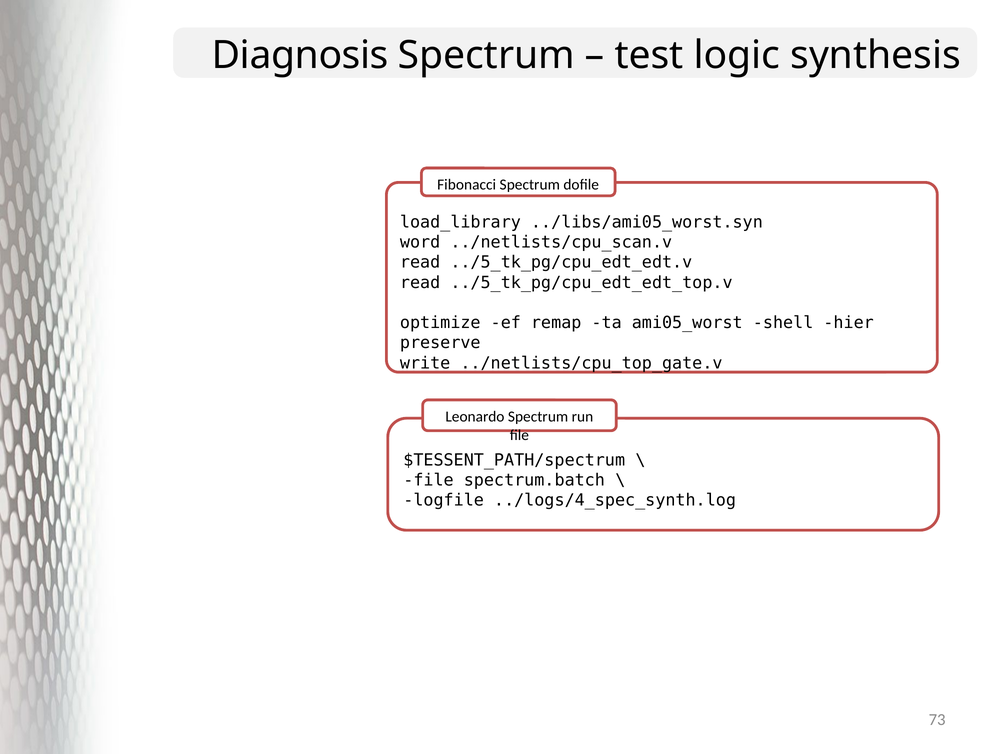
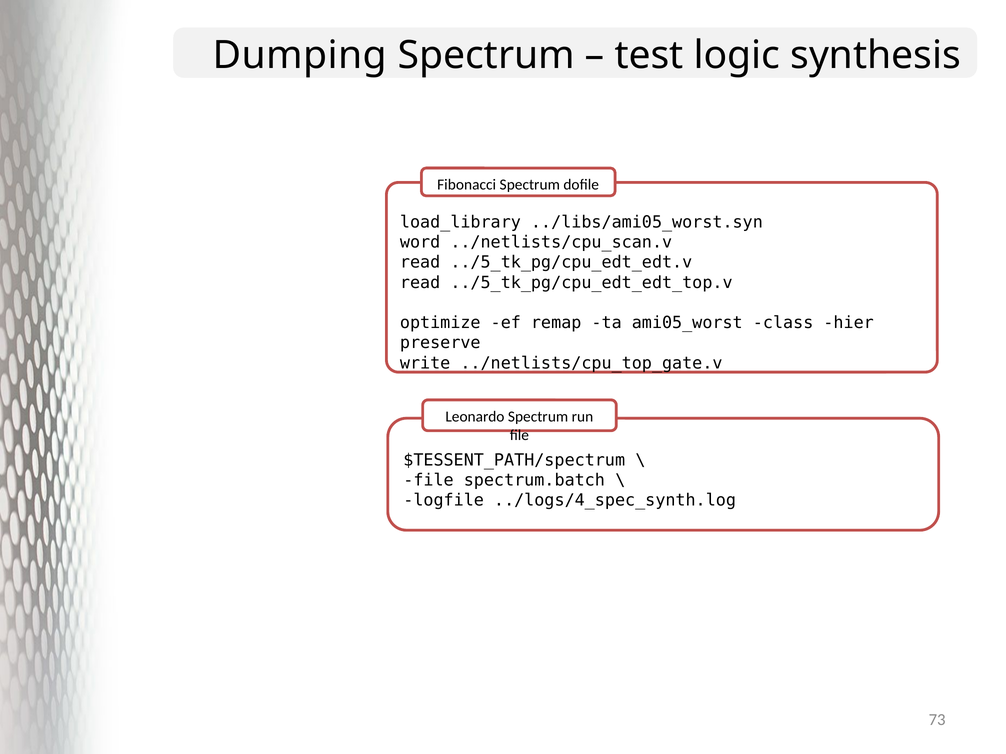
Diagnosis: Diagnosis -> Dumping
shell: shell -> class
